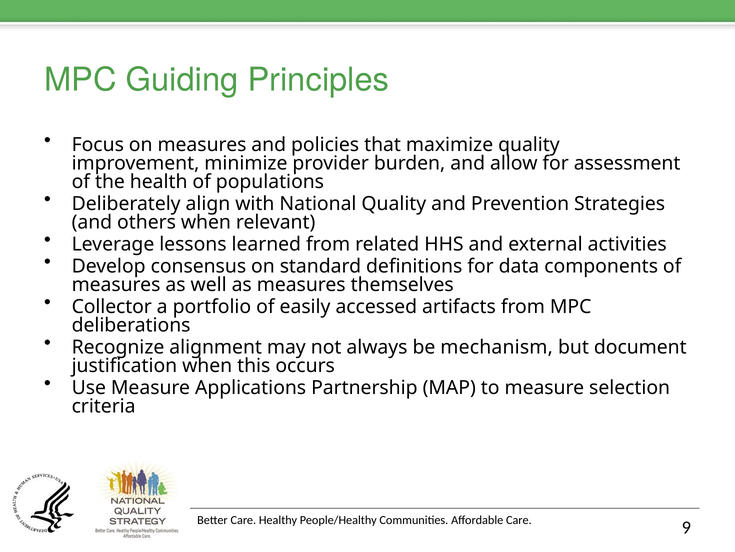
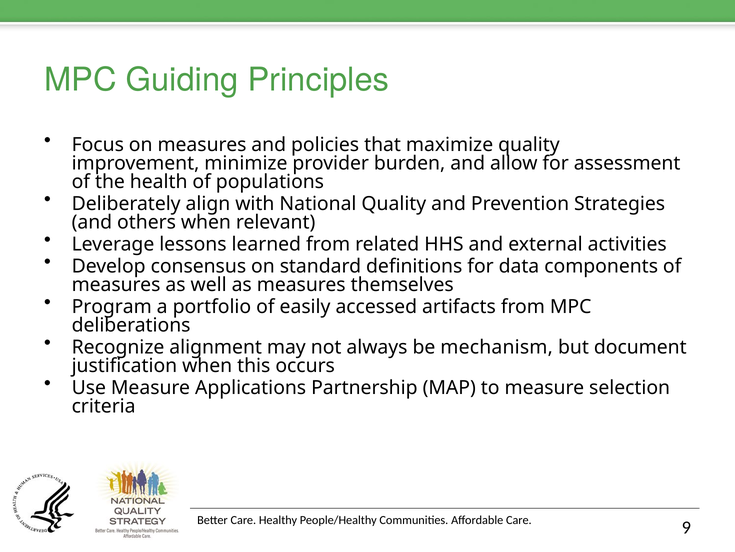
Collector: Collector -> Program
